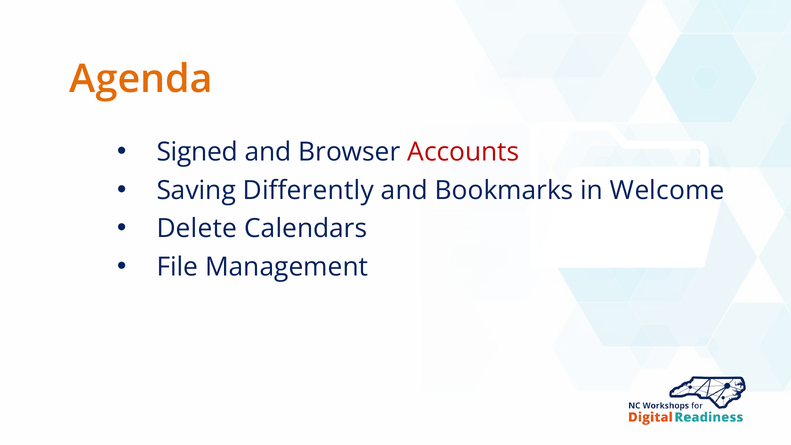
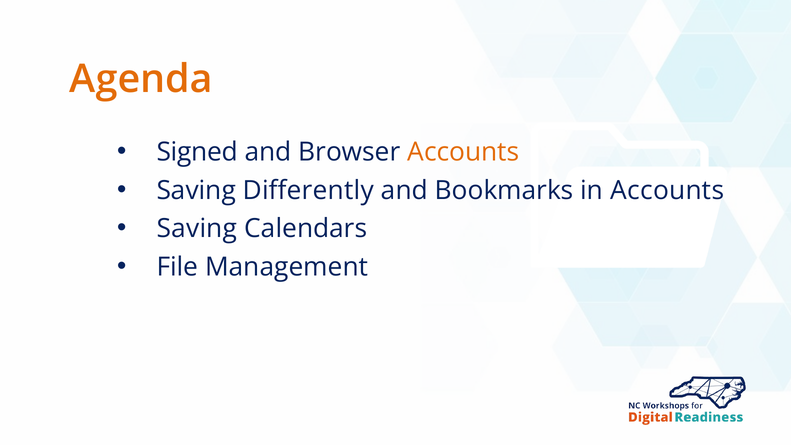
Accounts at (463, 152) colour: red -> orange
in Welcome: Welcome -> Accounts
Delete at (197, 229): Delete -> Saving
